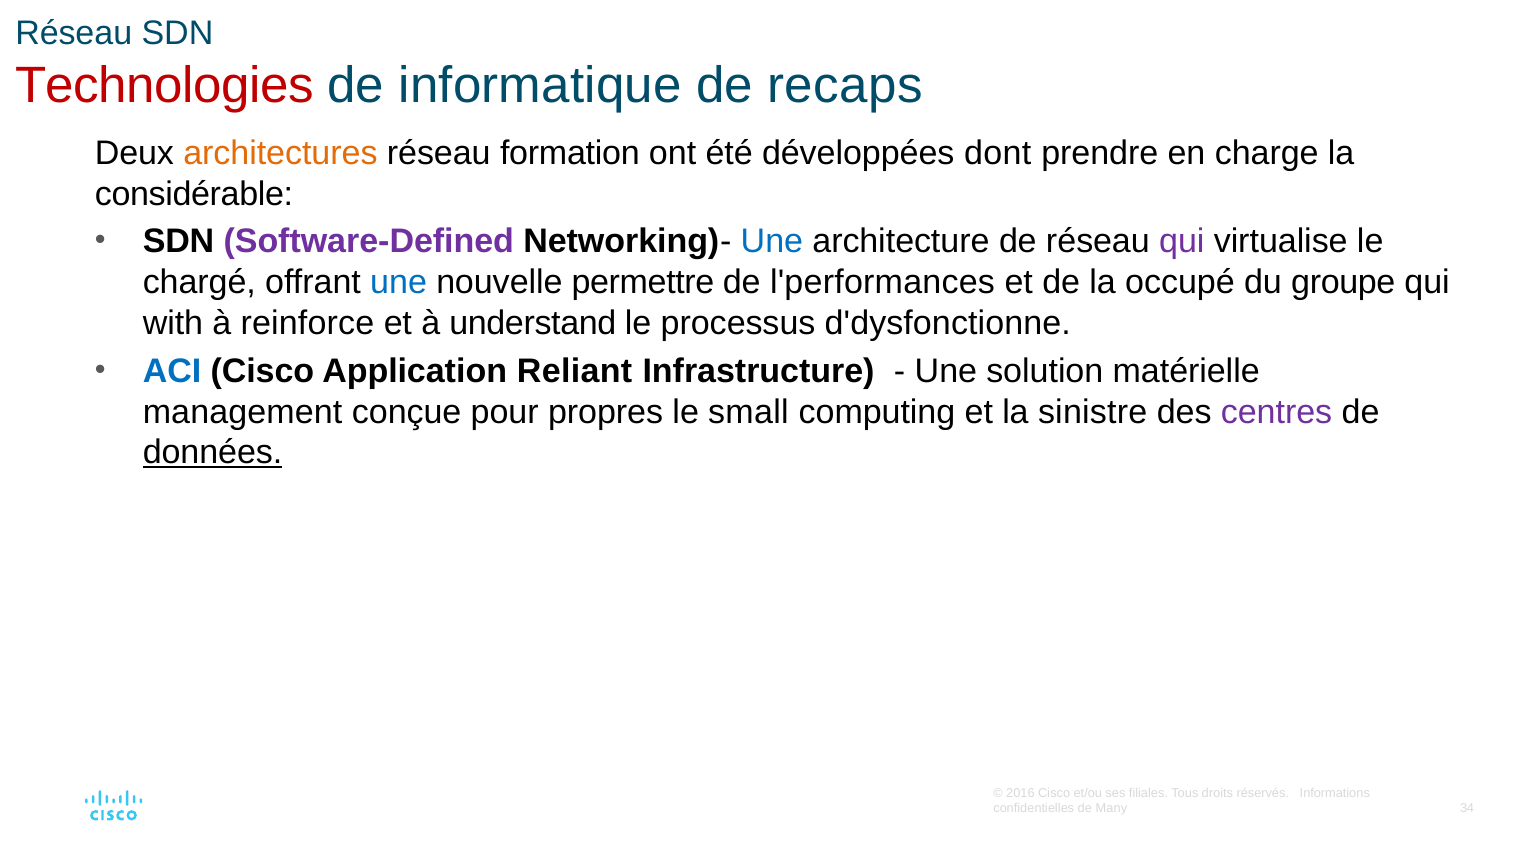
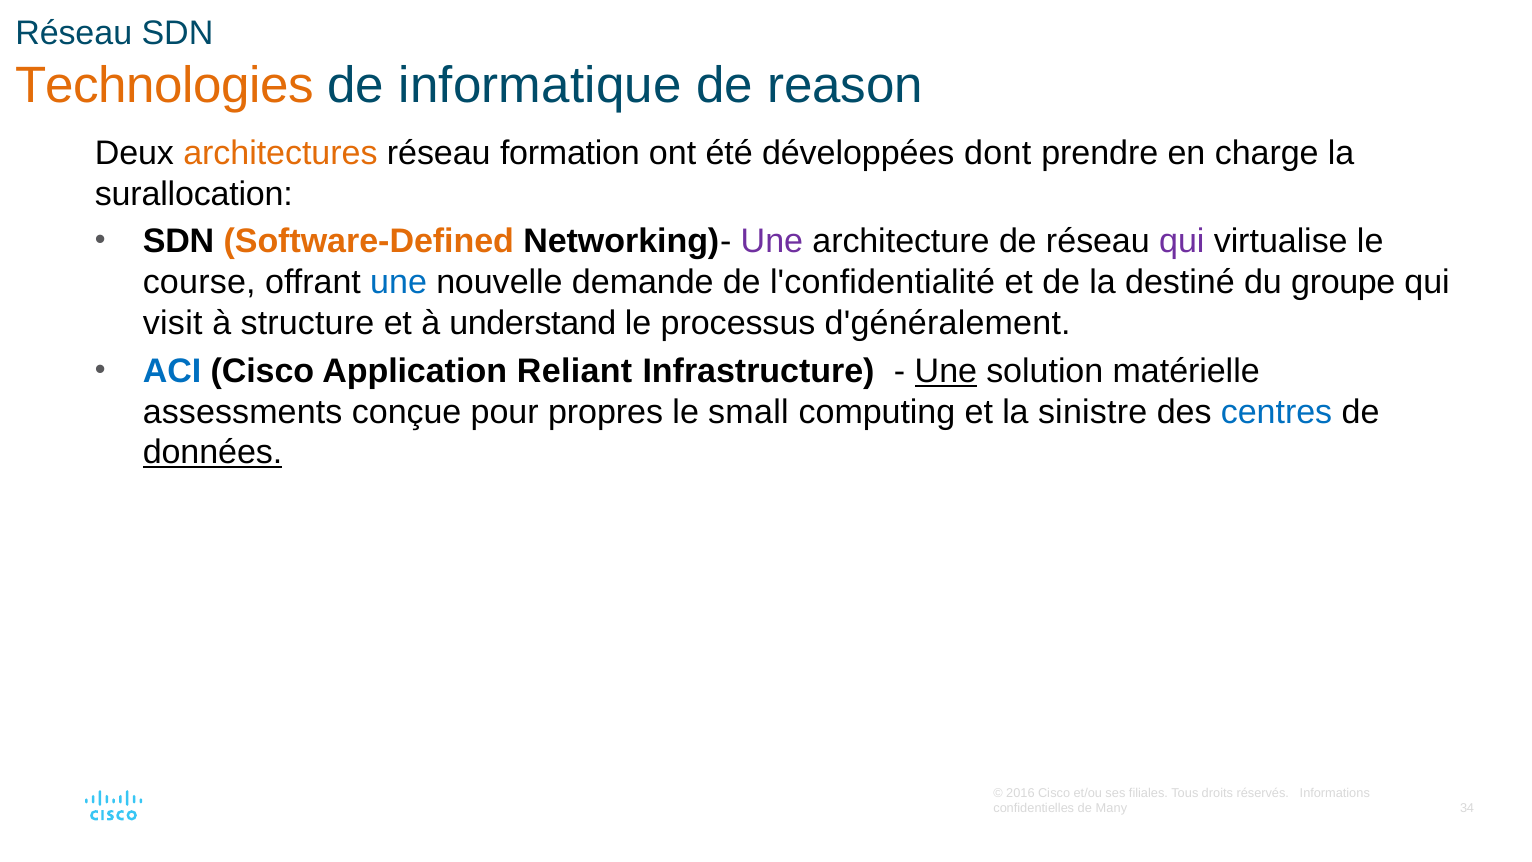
Technologies colour: red -> orange
recaps: recaps -> reason
considérable: considérable -> surallocation
Software-Defined colour: purple -> orange
Une at (772, 242) colour: blue -> purple
chargé: chargé -> course
permettre: permettre -> demande
l'performances: l'performances -> l'confidentialité
occupé: occupé -> destiné
with: with -> visit
reinforce: reinforce -> structure
d'dysfonctionne: d'dysfonctionne -> d'généralement
Une at (946, 371) underline: none -> present
management: management -> assessments
centres colour: purple -> blue
